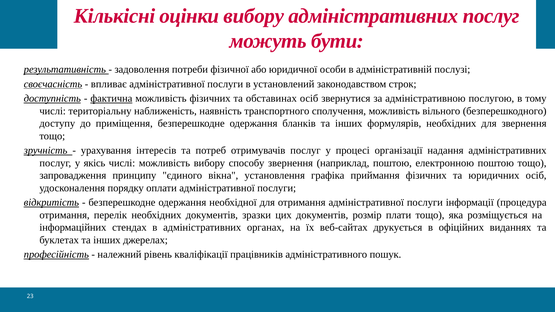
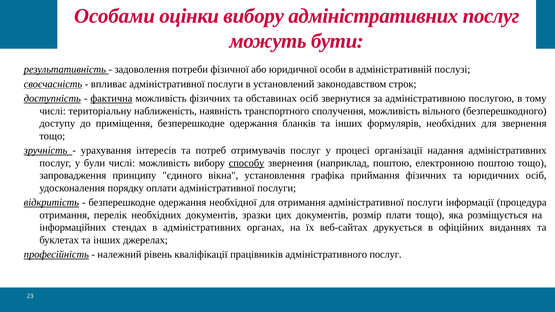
Кількісні: Кількісні -> Особами
якісь: якісь -> були
способу underline: none -> present
адміністративного пошук: пошук -> послуг
